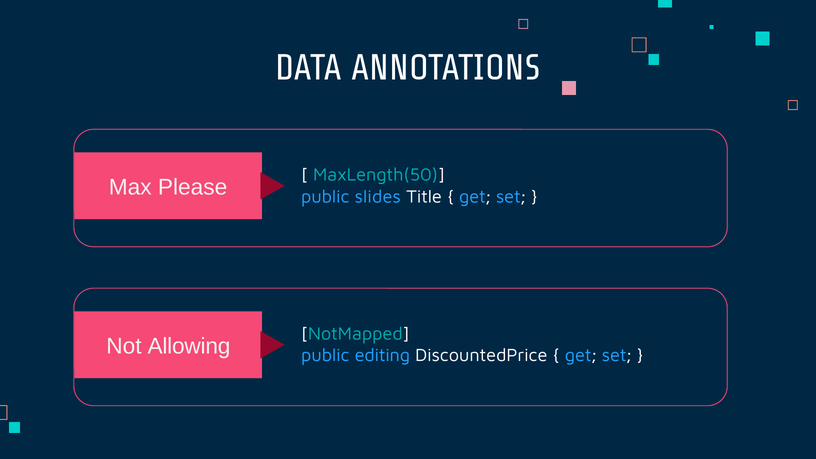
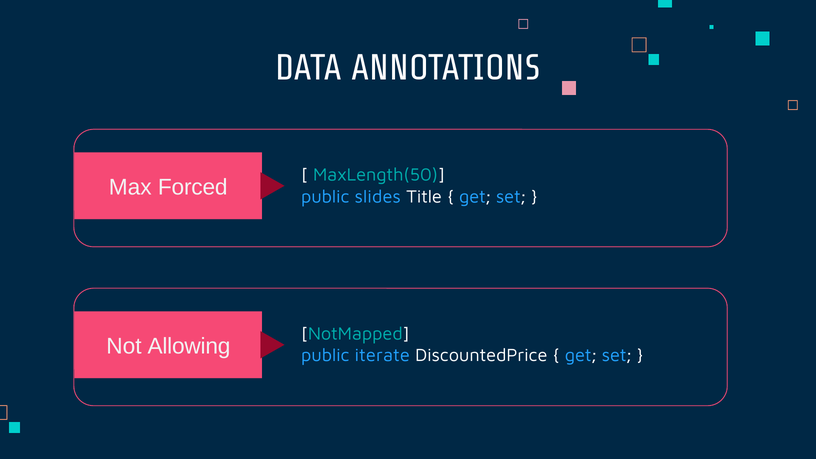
Please: Please -> Forced
editing: editing -> iterate
